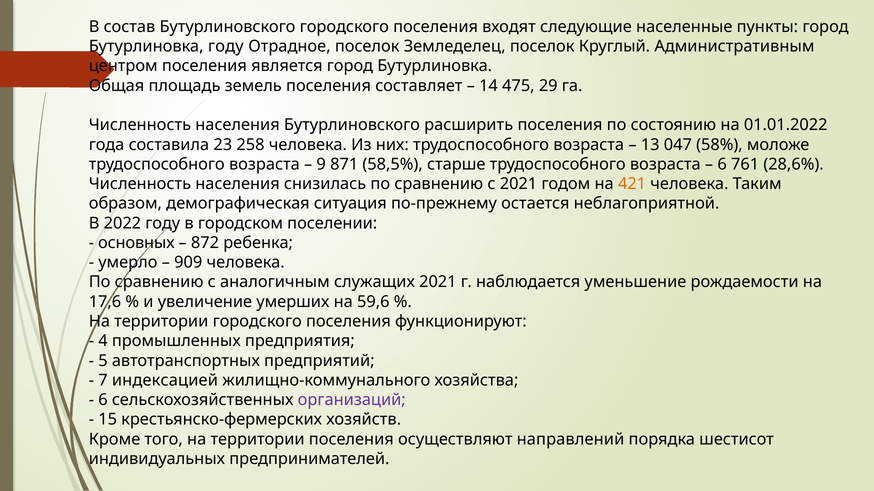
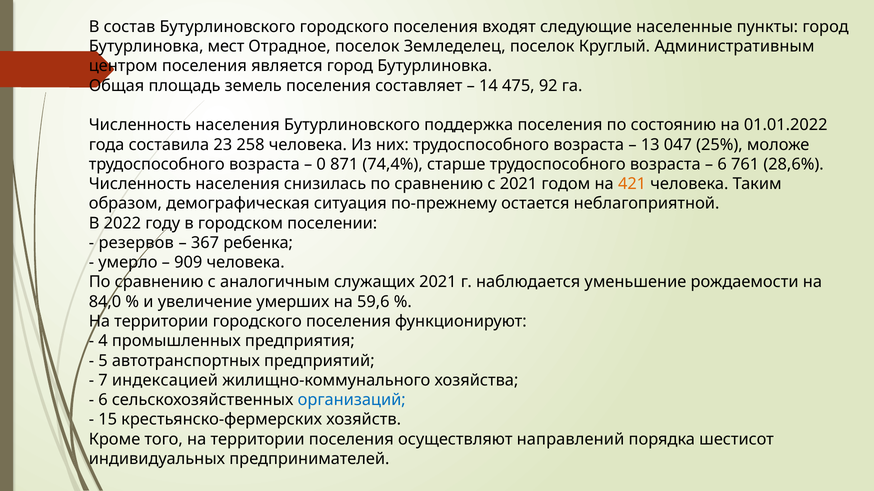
Бутурлиновка году: году -> мест
29: 29 -> 92
расширить: расширить -> поддержка
58%: 58% -> 25%
9: 9 -> 0
58,5%: 58,5% -> 74,4%
основных: основных -> резервов
872: 872 -> 367
17,6: 17,6 -> 84,0
организаций colour: purple -> blue
